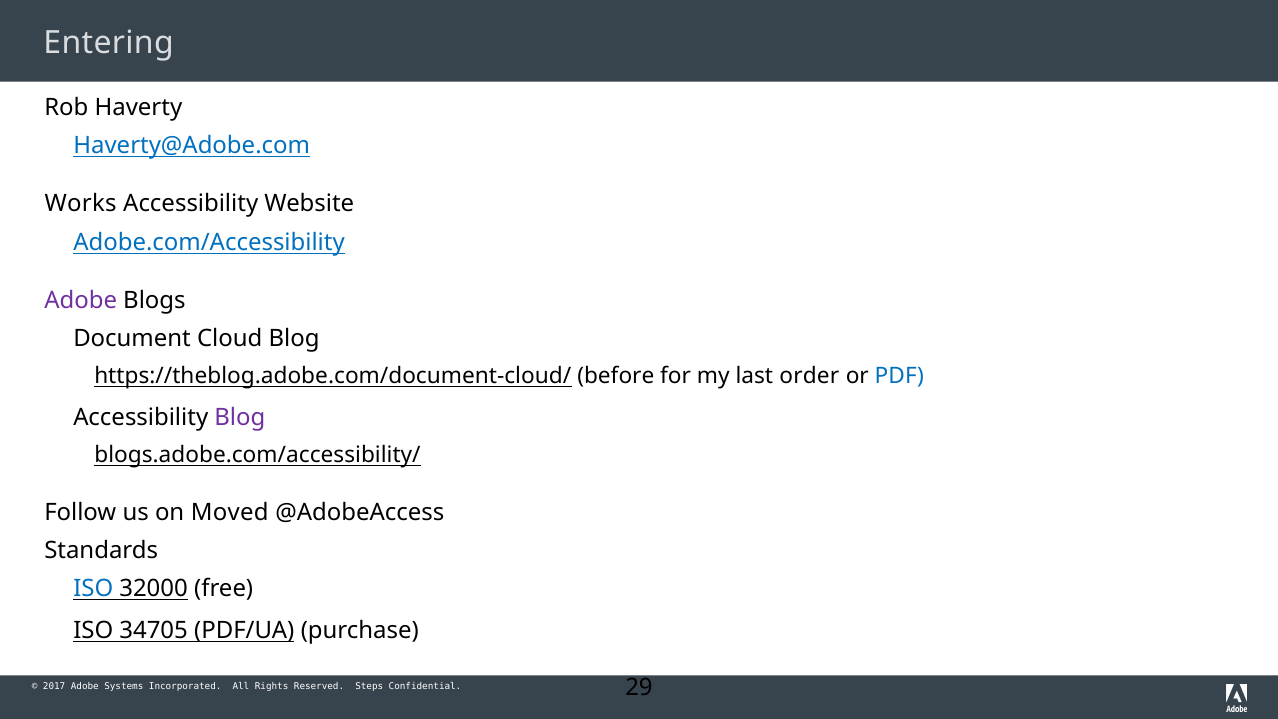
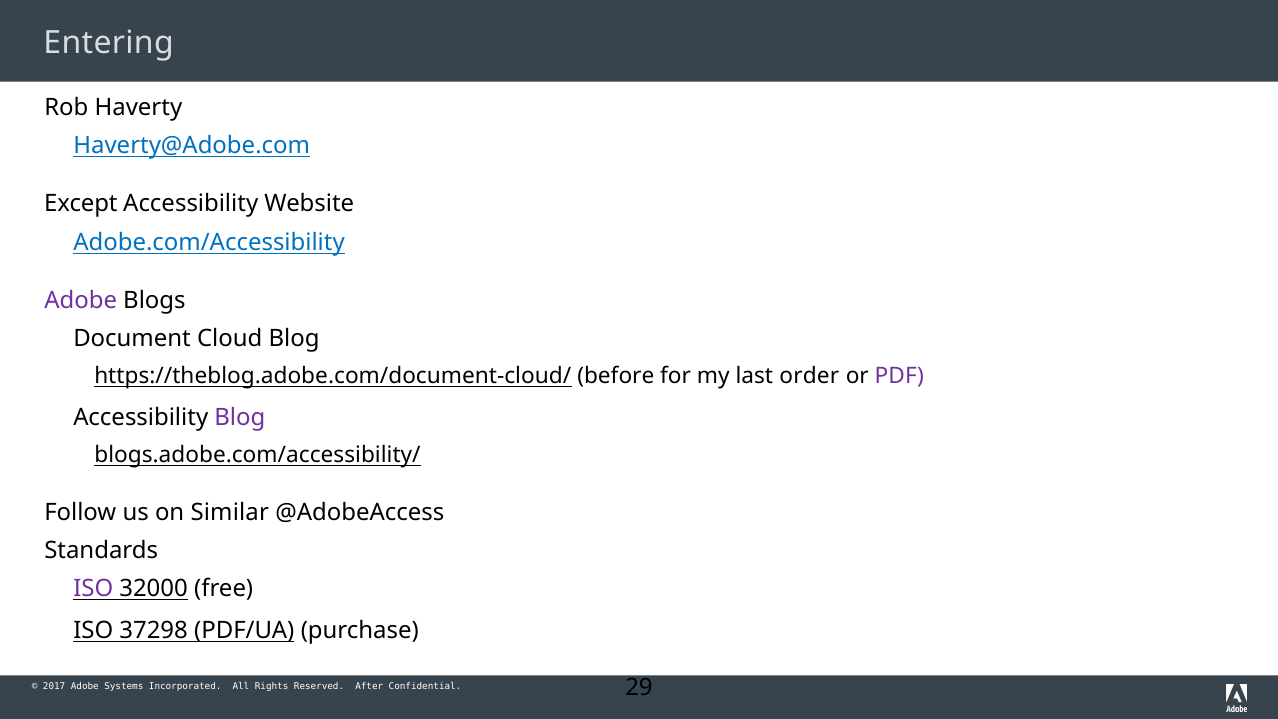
Works: Works -> Except
PDF colour: blue -> purple
Moved: Moved -> Similar
ISO at (93, 589) colour: blue -> purple
34705: 34705 -> 37298
Steps: Steps -> After
